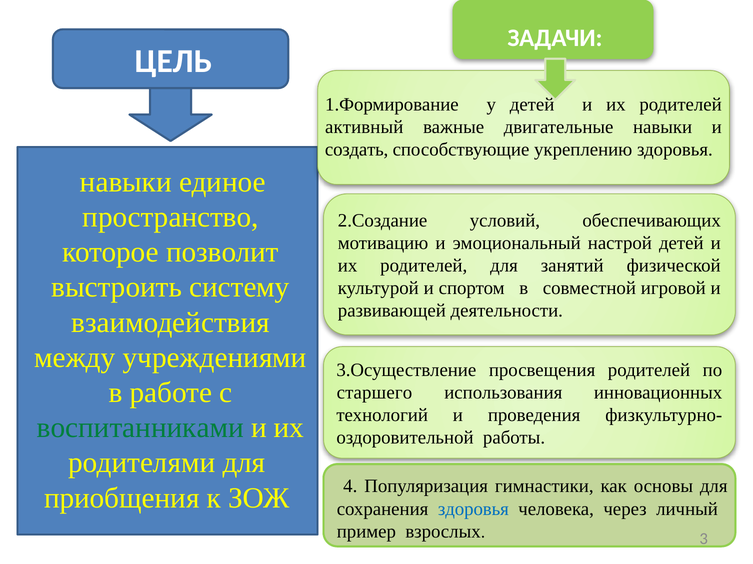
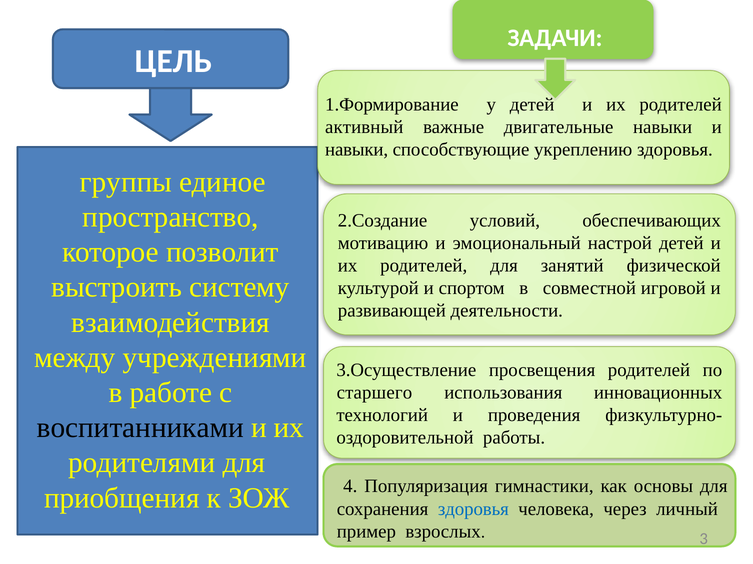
создать at (357, 150): создать -> навыки
навыки at (126, 182): навыки -> группы
воспитанниками colour: green -> black
